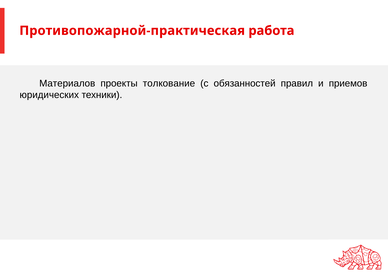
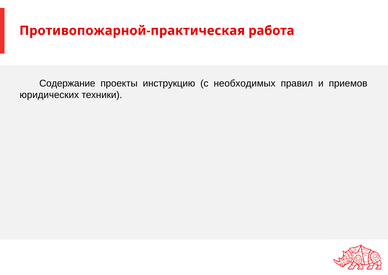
Материалов: Материалов -> Содержание
толкование: толкование -> инструкцию
обязанностей: обязанностей -> необходимых
